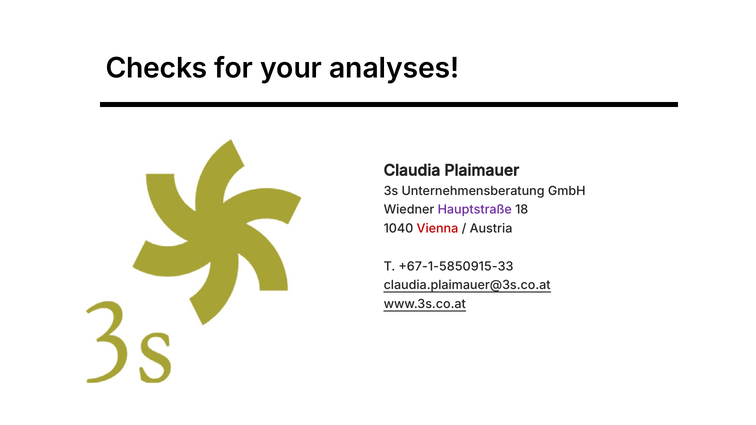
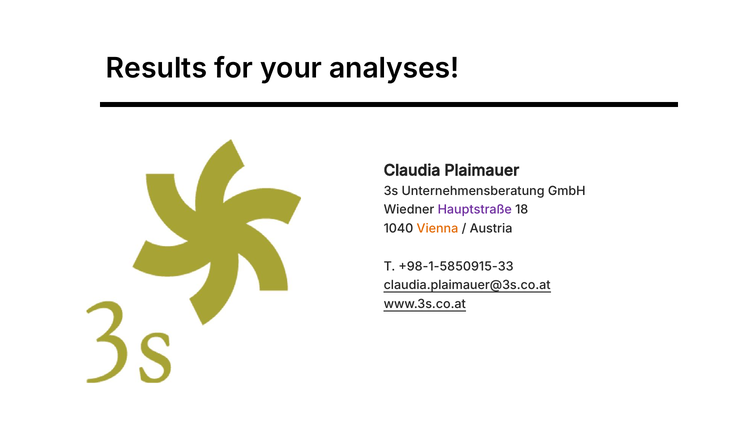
Checks: Checks -> Results
Vienna colour: red -> orange
+67-1-5850915-33: +67-1-5850915-33 -> +98-1-5850915-33
